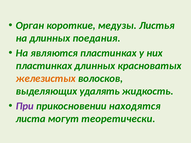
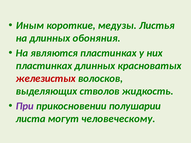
Орган: Орган -> Иным
поедания: поедания -> обоняния
железистых colour: orange -> red
удалять: удалять -> стволов
находятся: находятся -> полушарии
теоретически: теоретически -> человеческому
